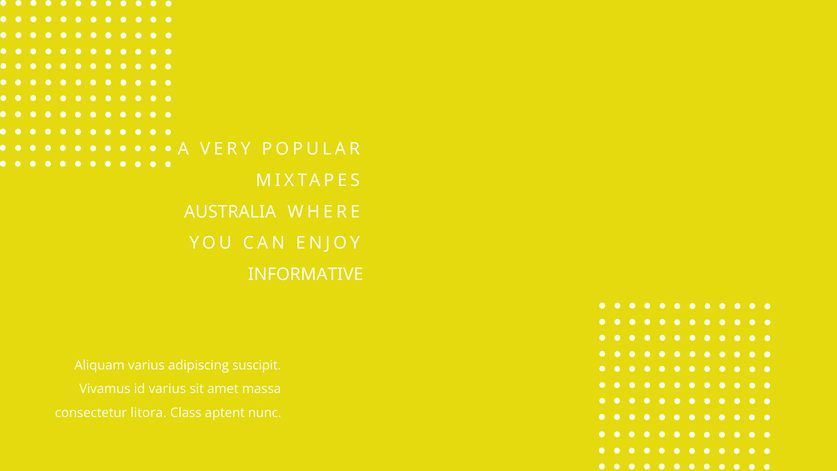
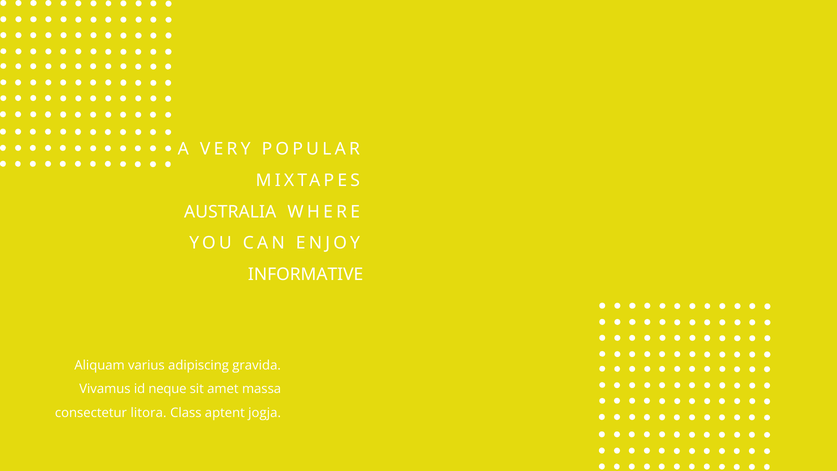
suscipit: suscipit -> gravida
id varius: varius -> neque
nunc: nunc -> jogja
